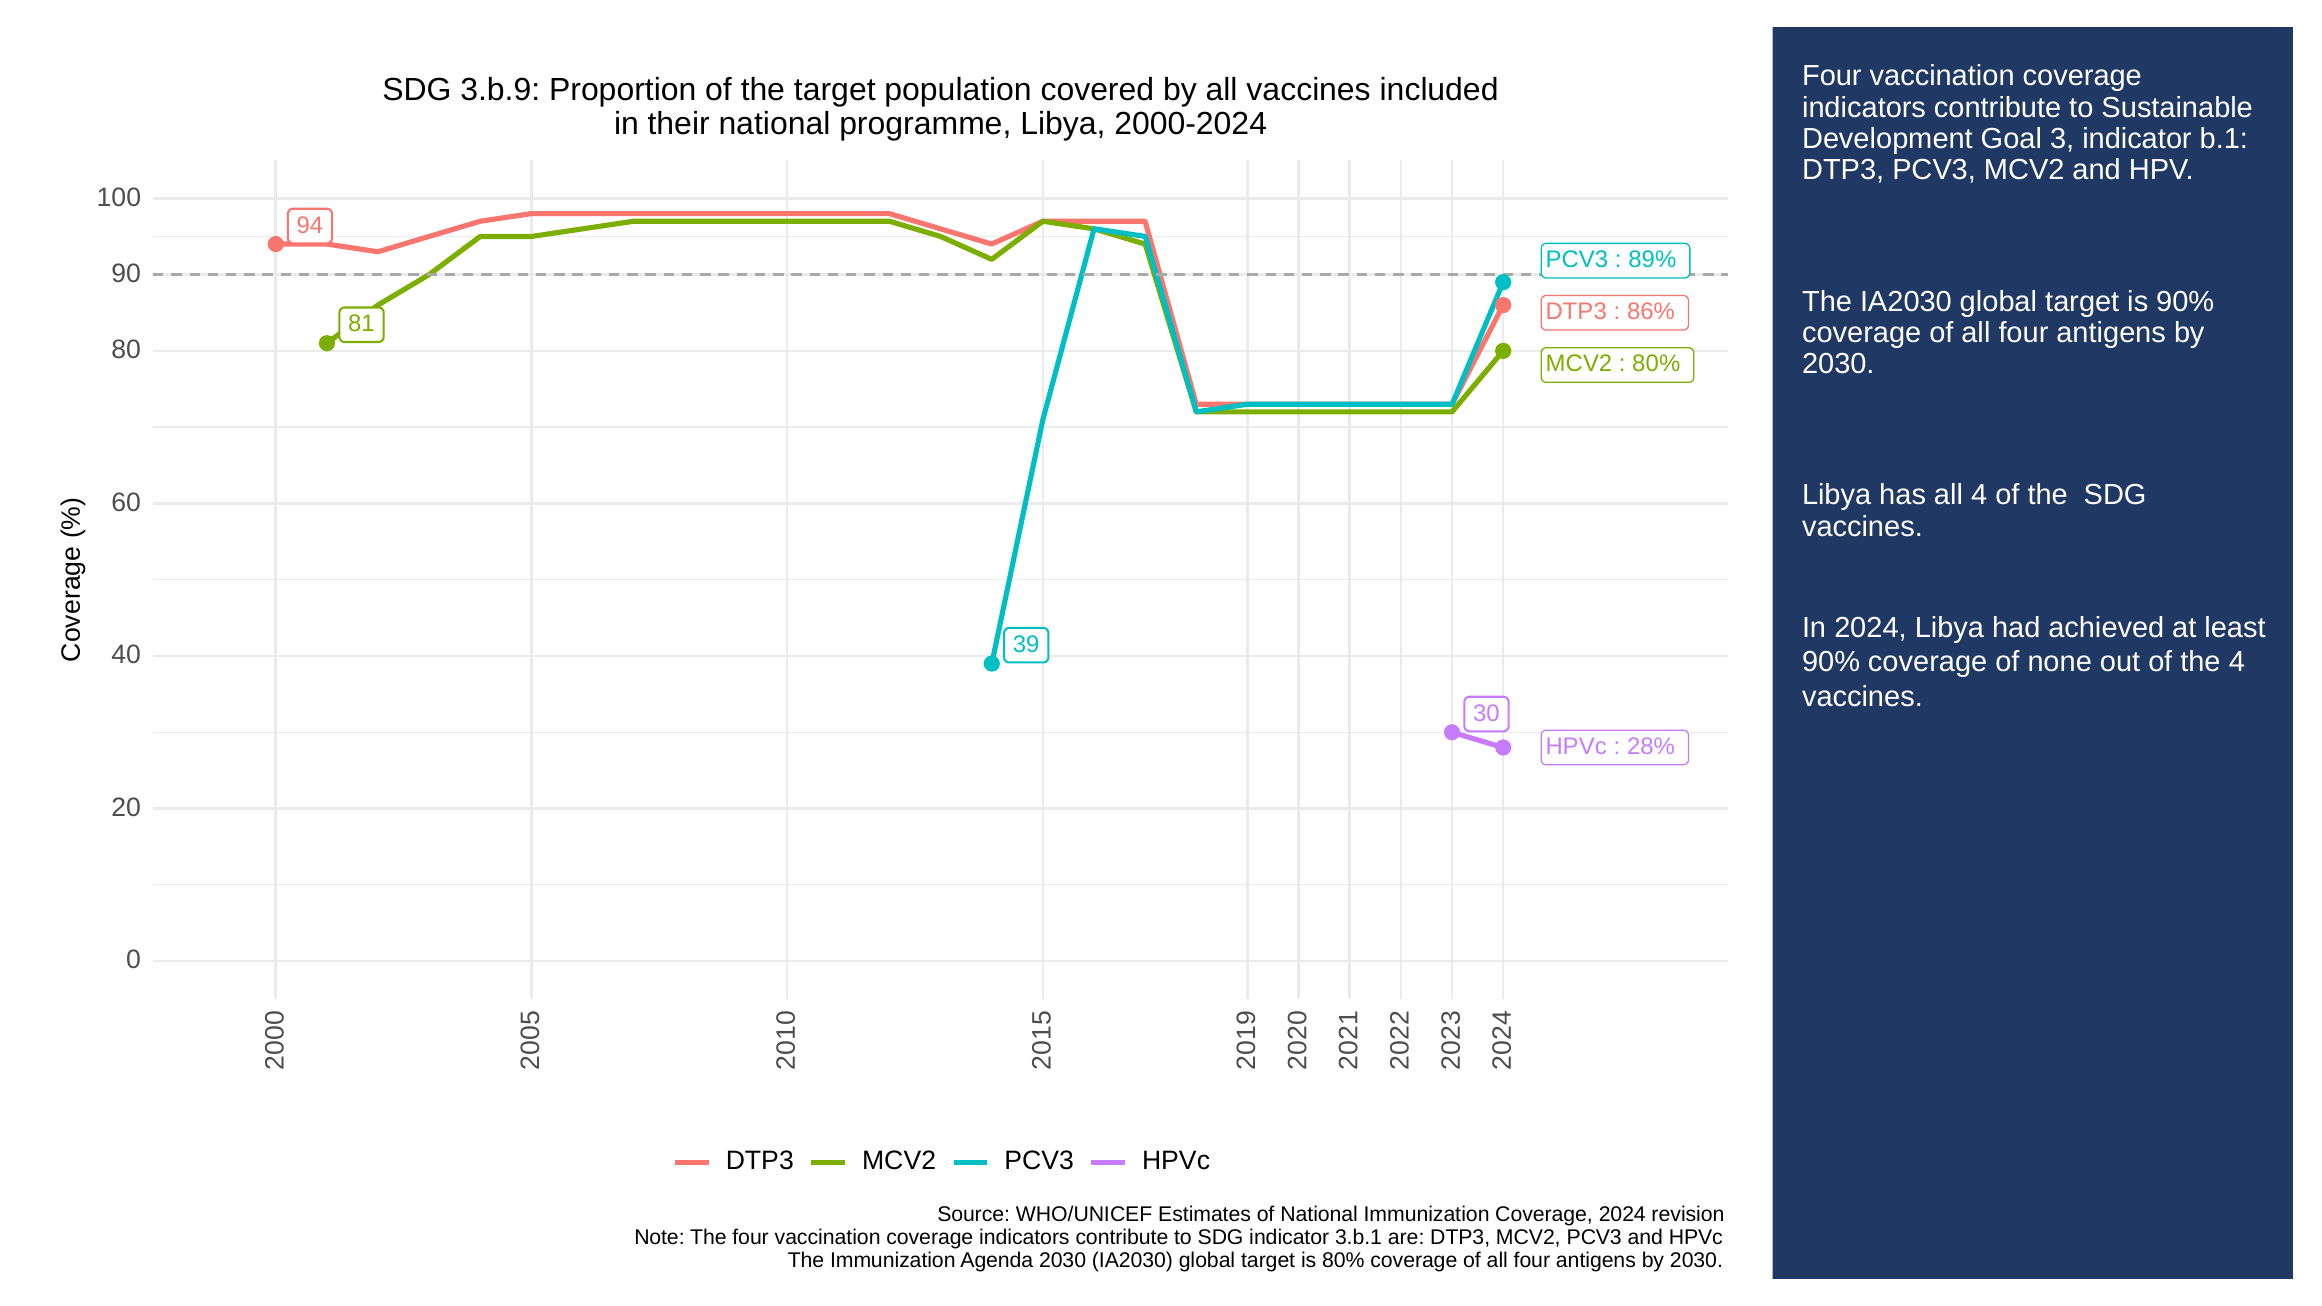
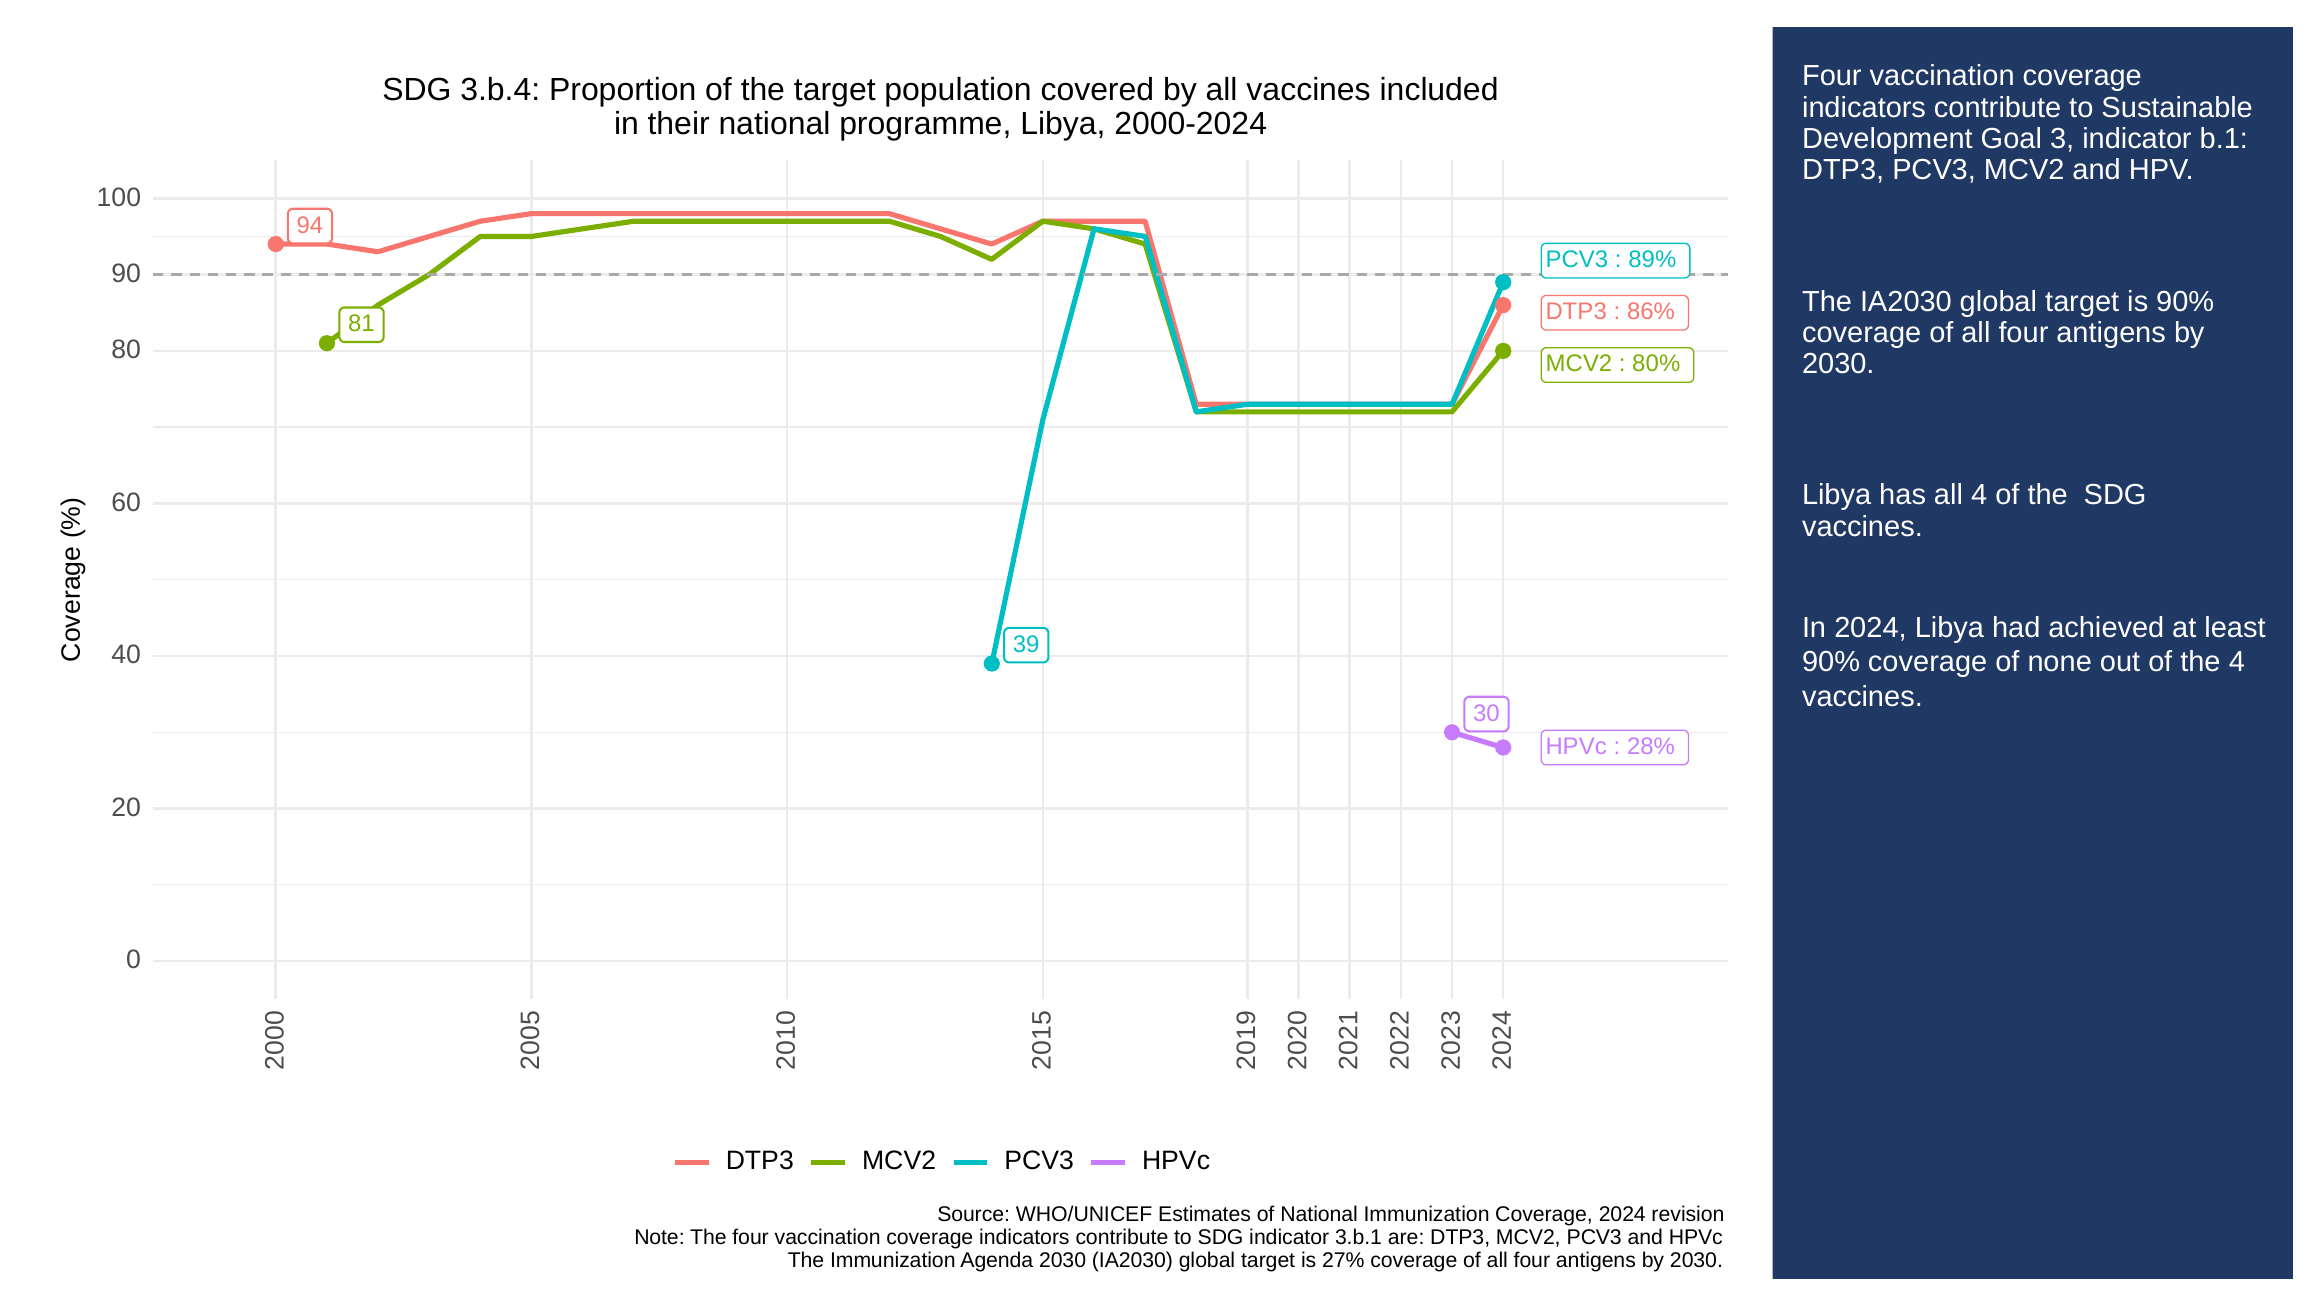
3.b.9: 3.b.9 -> 3.b.4
is 80%: 80% -> 27%
